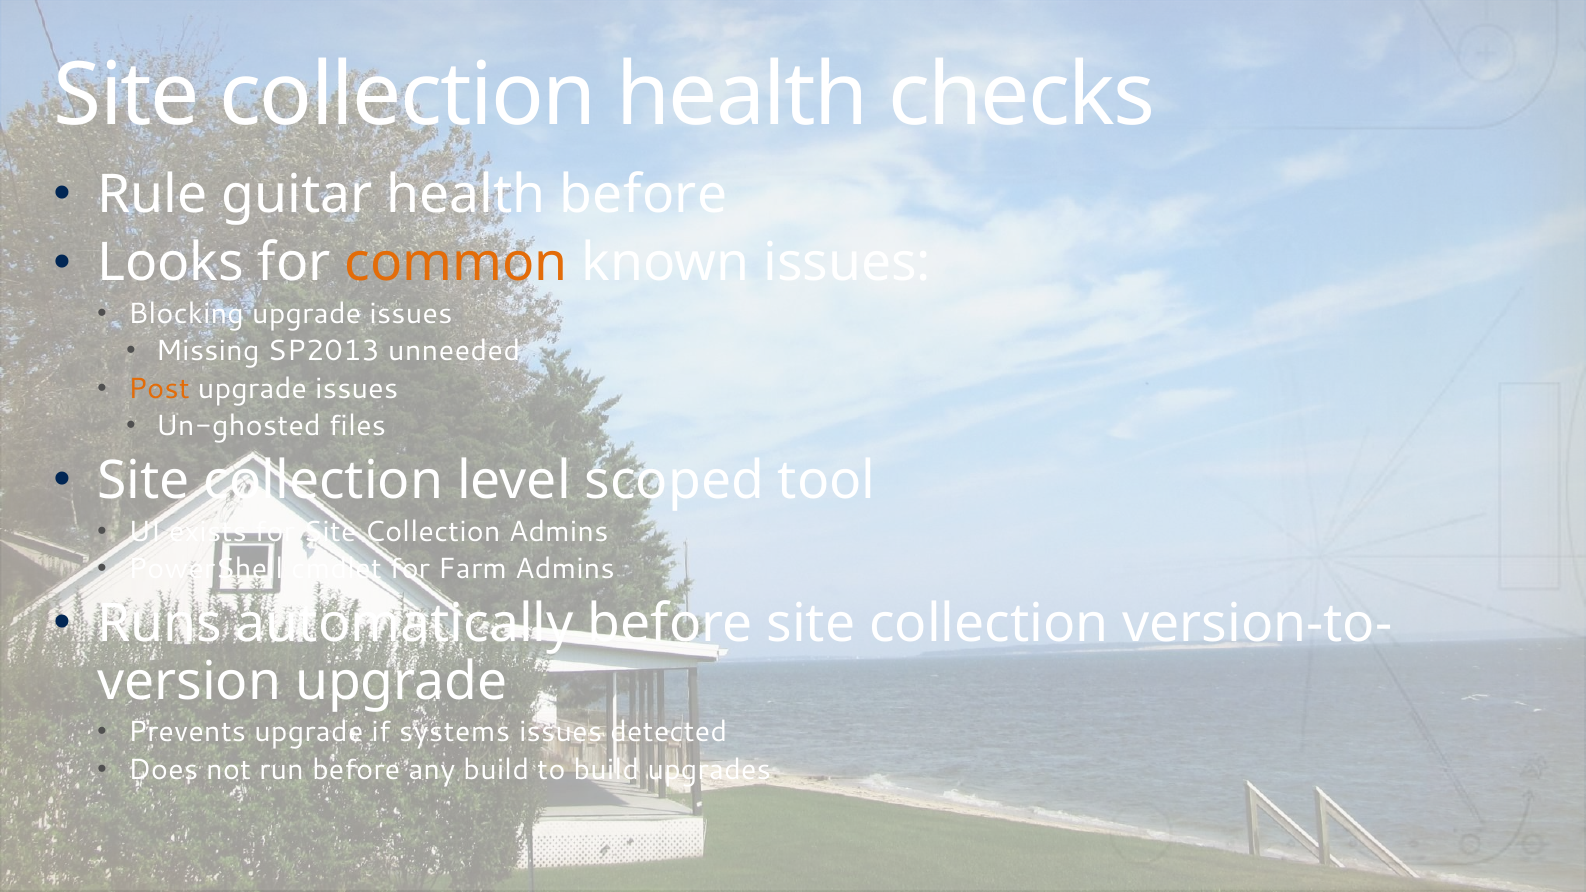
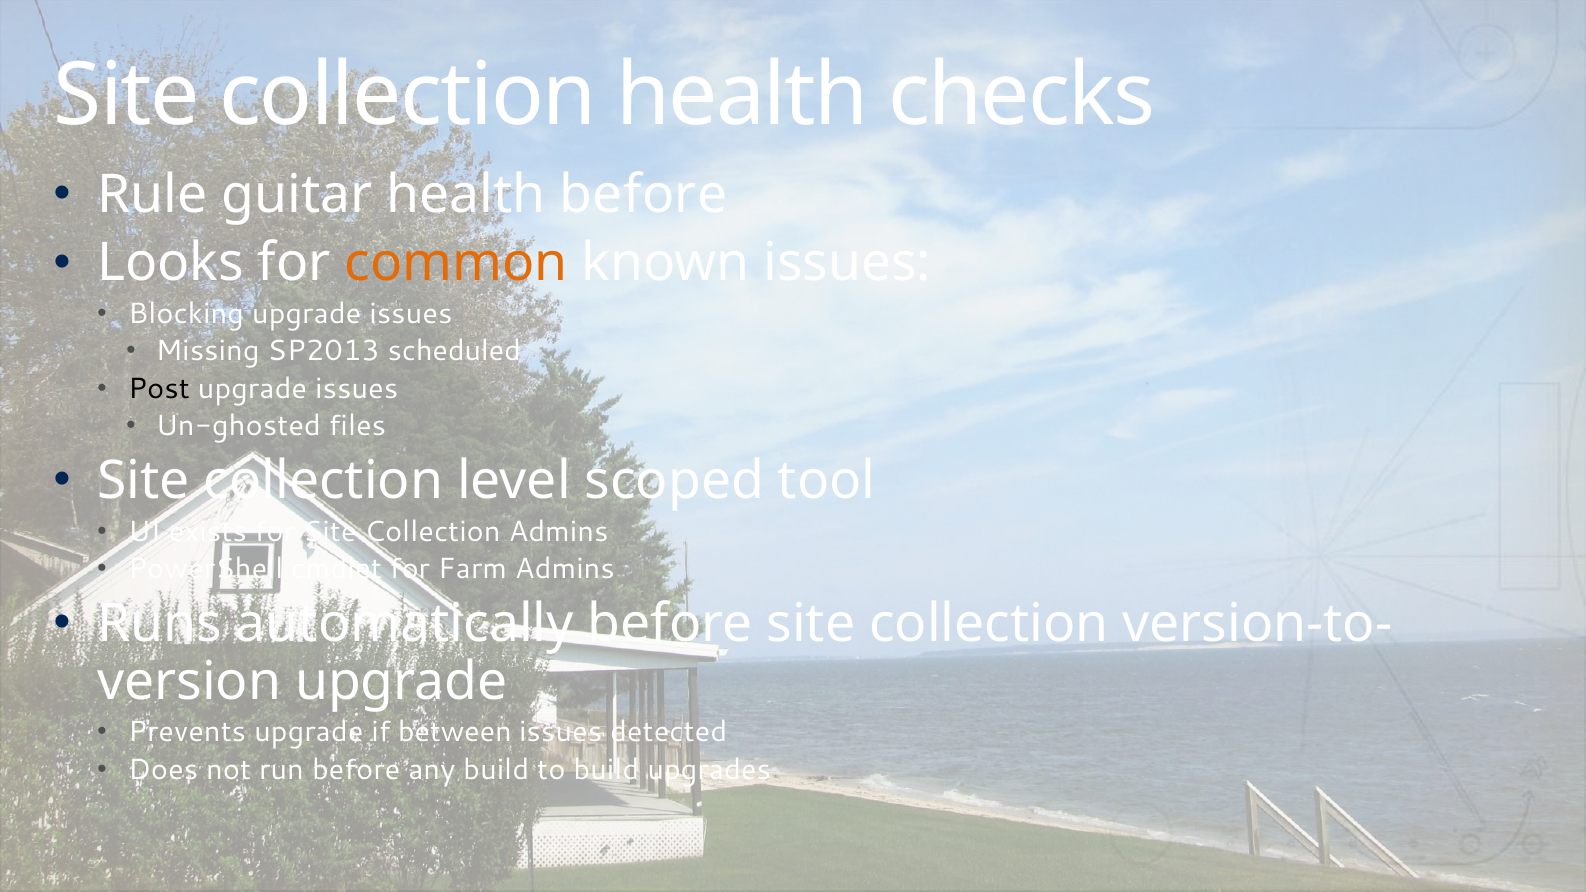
unneeded: unneeded -> scheduled
Post colour: orange -> black
systems: systems -> between
